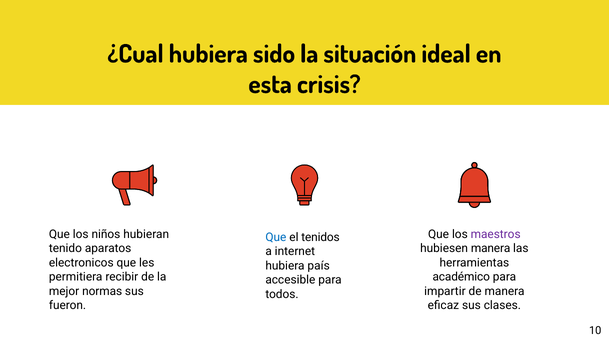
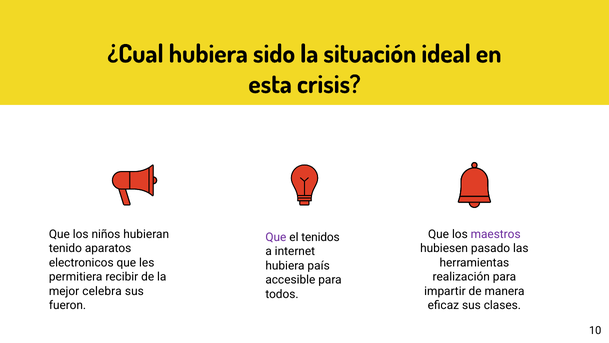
Que at (276, 237) colour: blue -> purple
hubiesen manera: manera -> pasado
académico: académico -> realización
normas: normas -> celebra
